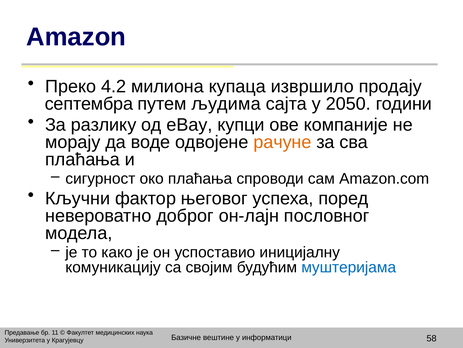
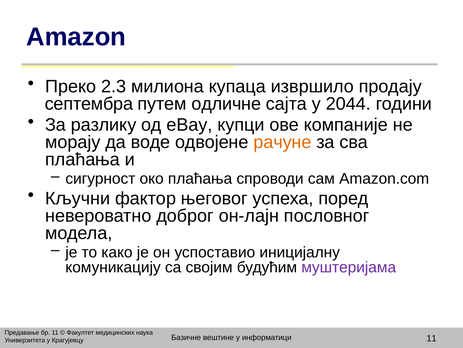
4.2: 4.2 -> 2.3
људима: људима -> одличне
2050: 2050 -> 2044
муштеријама colour: blue -> purple
информатици 58: 58 -> 11
